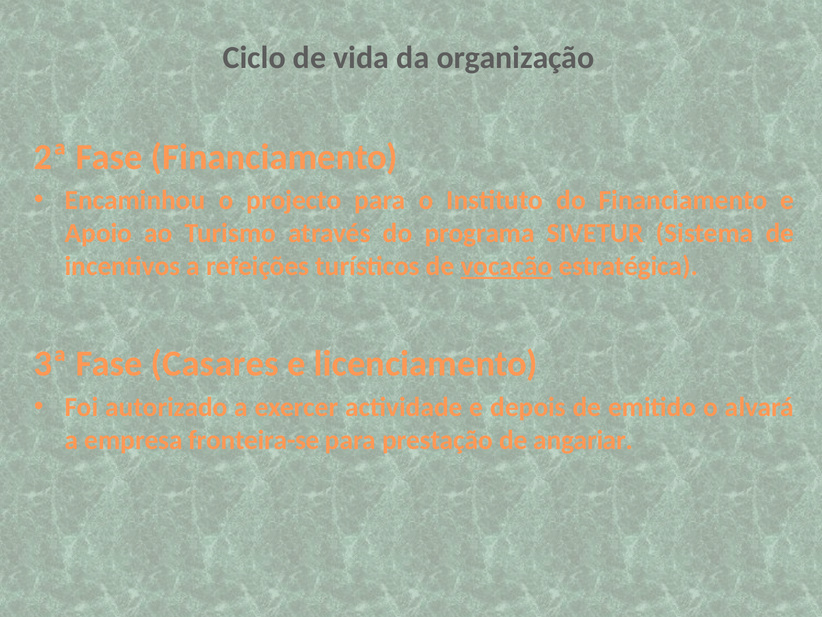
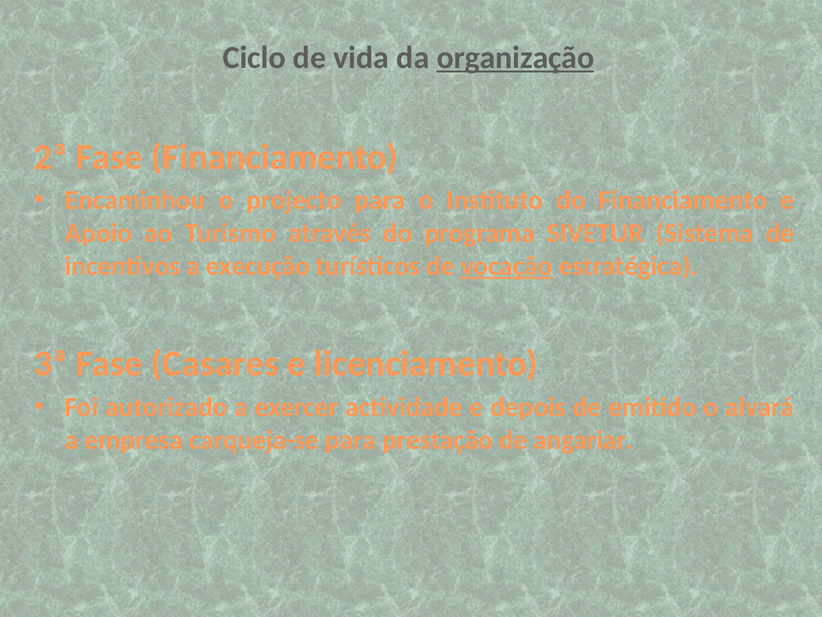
organização underline: none -> present
refeições: refeições -> execução
fronteira-se: fronteira-se -> carqueja-se
